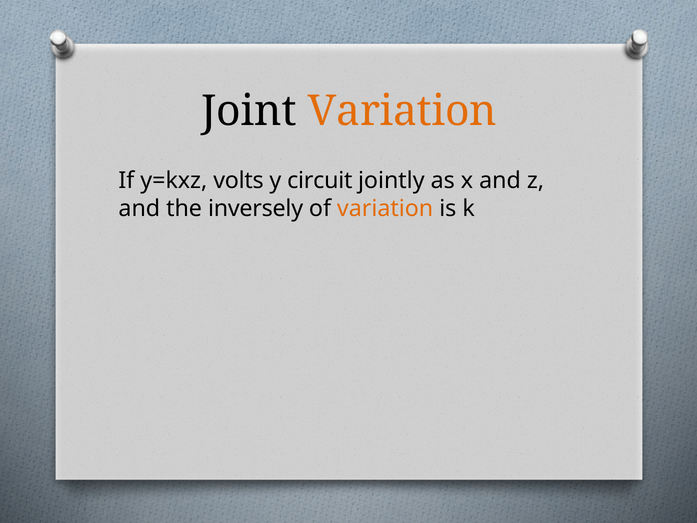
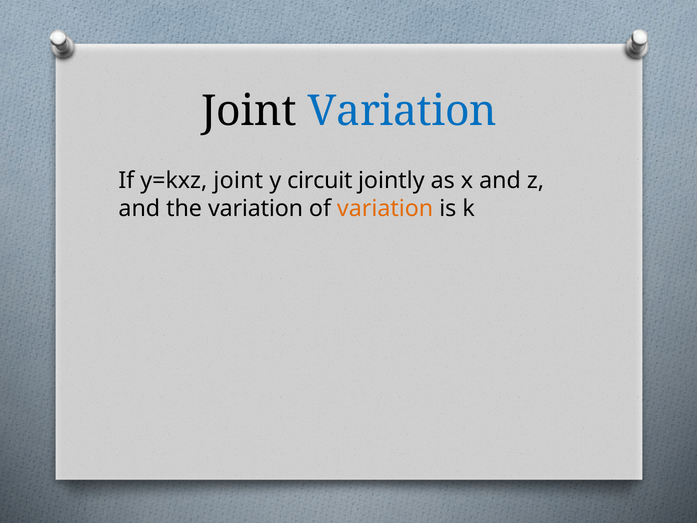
Variation at (402, 111) colour: orange -> blue
y=kxz volts: volts -> joint
the inversely: inversely -> variation
